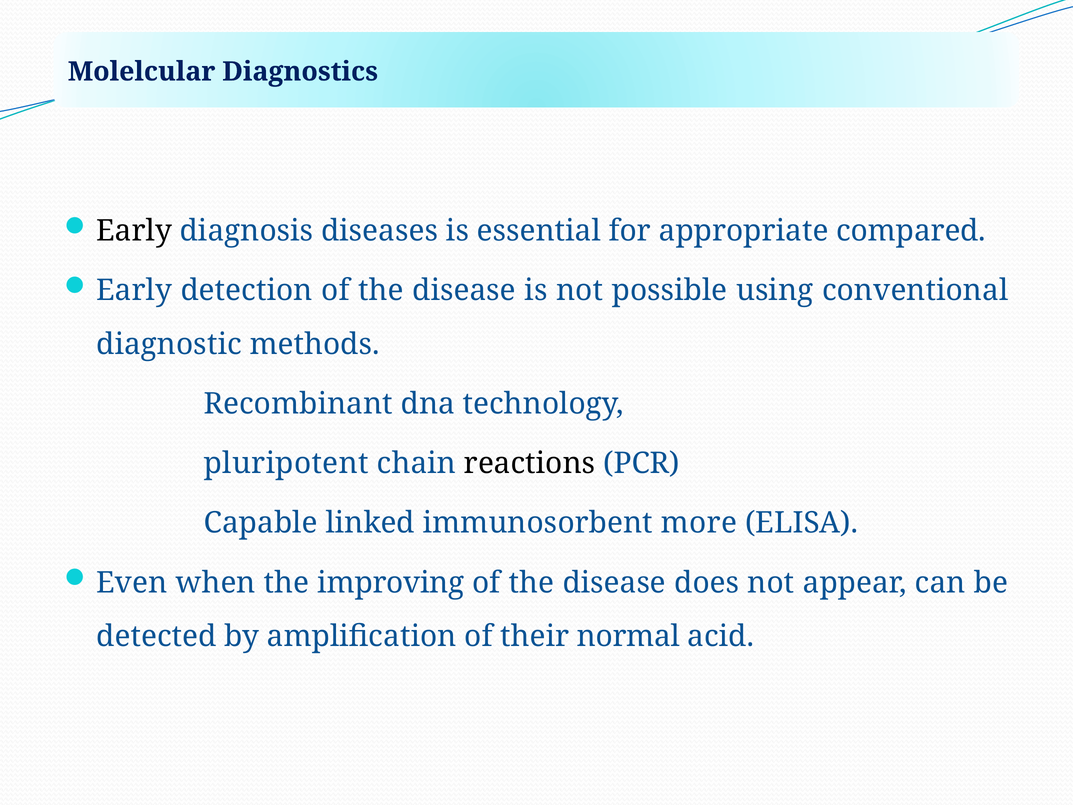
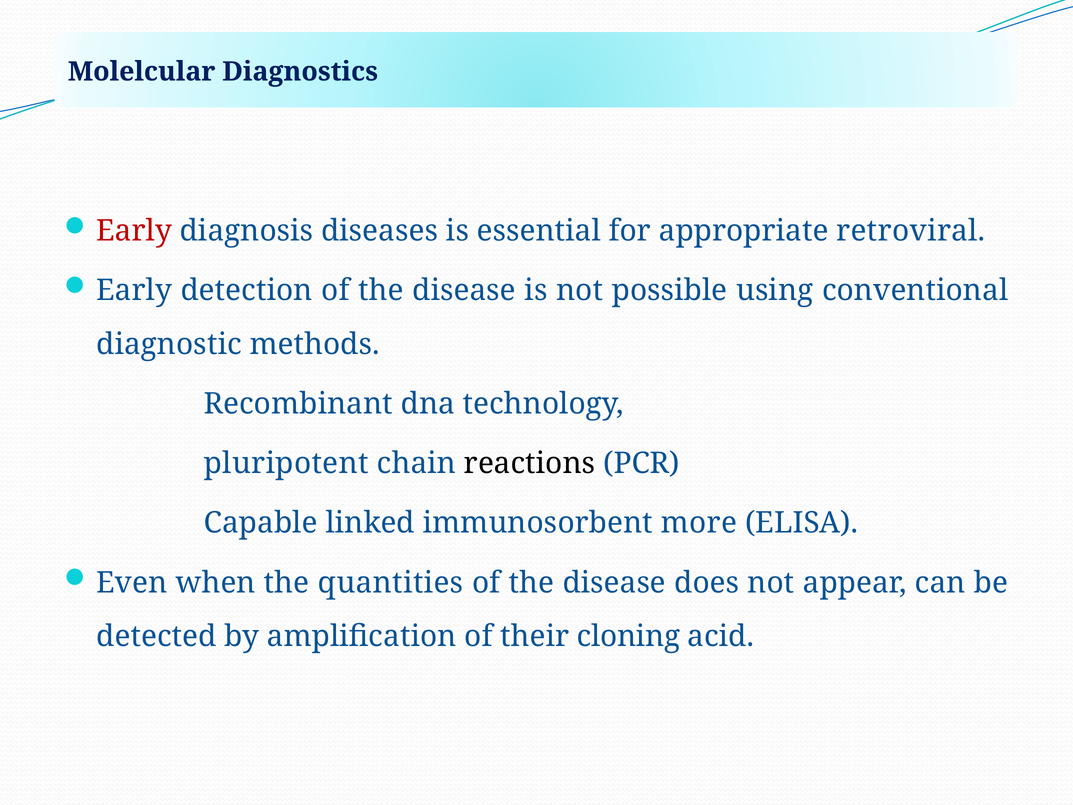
Early at (134, 231) colour: black -> red
compared: compared -> retroviral
improving: improving -> quantities
normal: normal -> cloning
